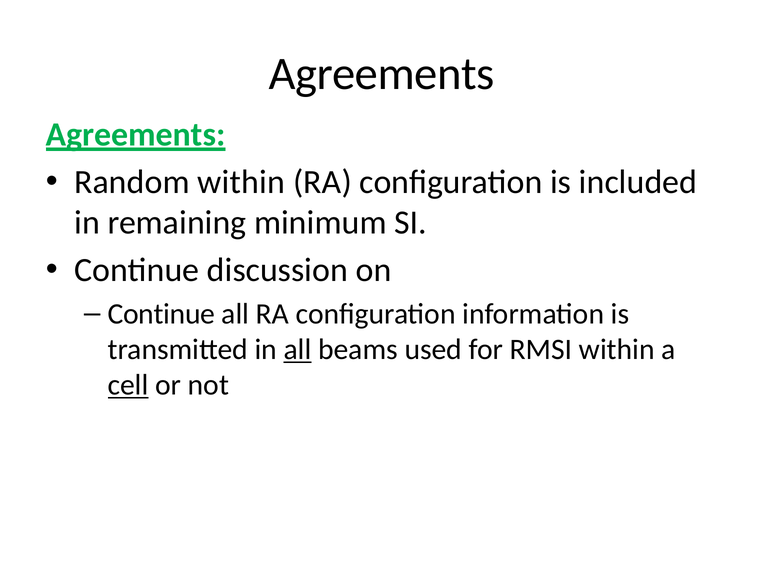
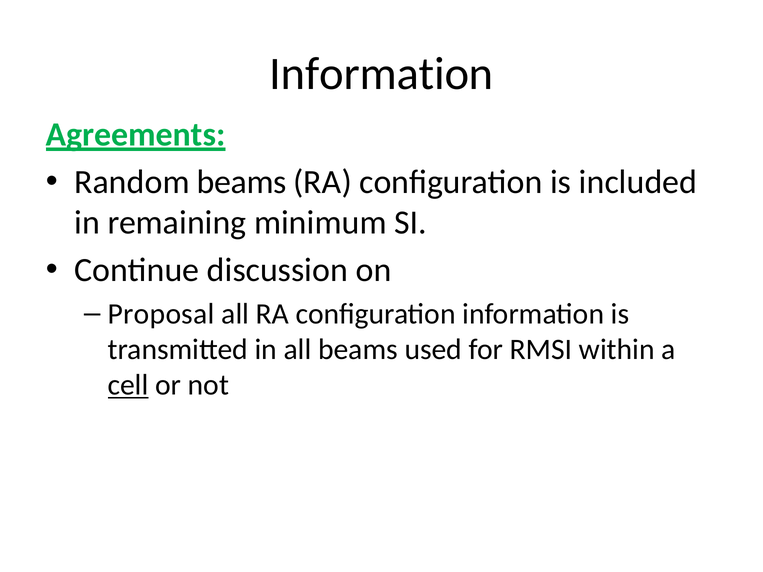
Agreements at (382, 74): Agreements -> Information
Random within: within -> beams
Continue at (161, 314): Continue -> Proposal
all at (298, 350) underline: present -> none
